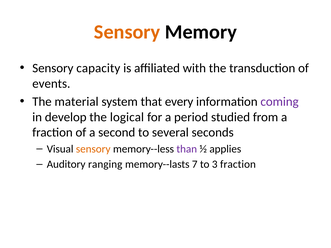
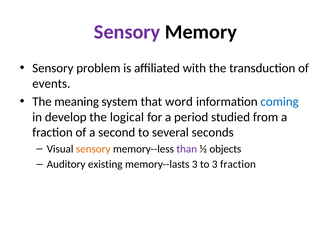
Sensory at (127, 32) colour: orange -> purple
capacity: capacity -> problem
material: material -> meaning
every: every -> word
coming colour: purple -> blue
applies: applies -> objects
ranging: ranging -> existing
memory--lasts 7: 7 -> 3
